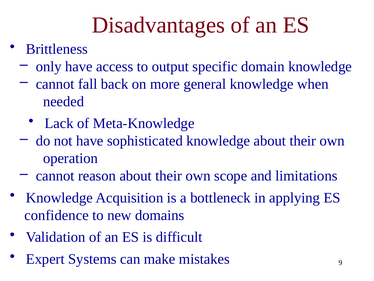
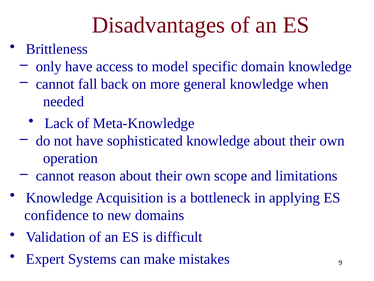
output: output -> model
